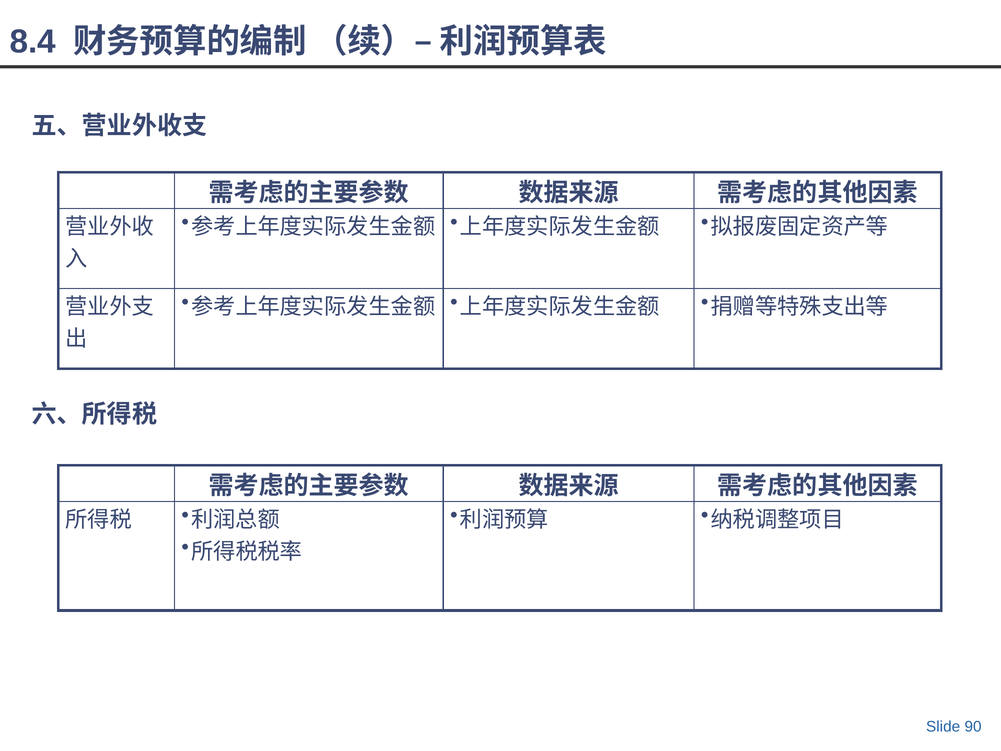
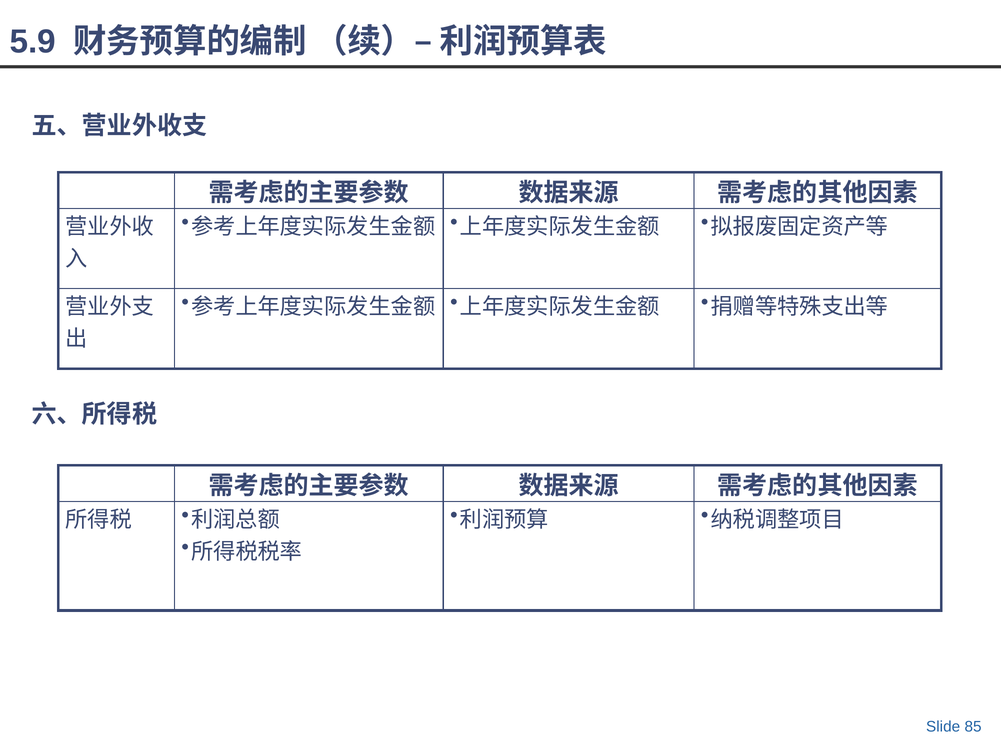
8.4: 8.4 -> 5.9
90: 90 -> 85
